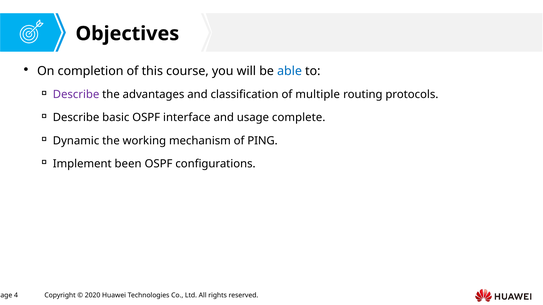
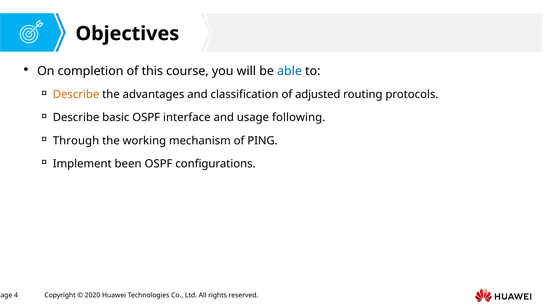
Describe at (76, 95) colour: purple -> orange
multiple: multiple -> adjusted
complete: complete -> following
Dynamic: Dynamic -> Through
